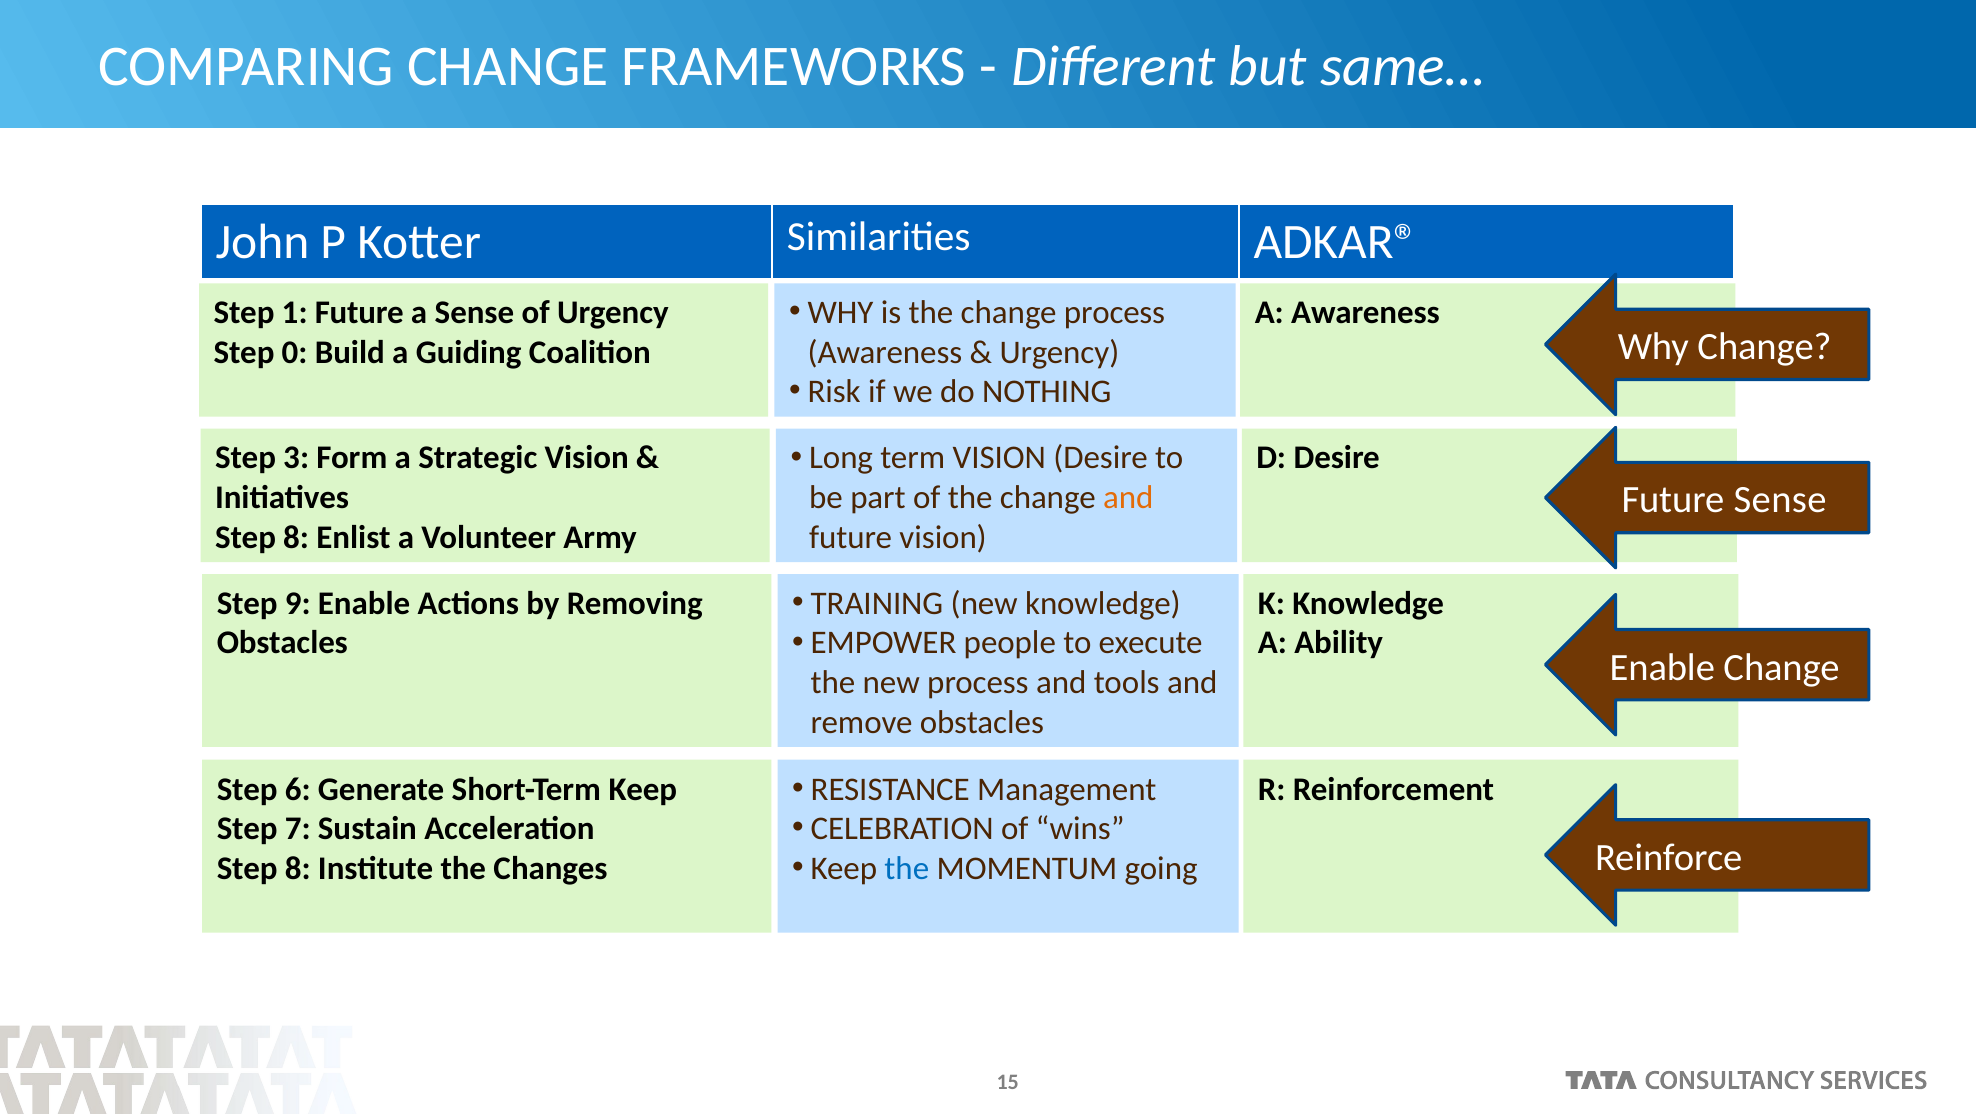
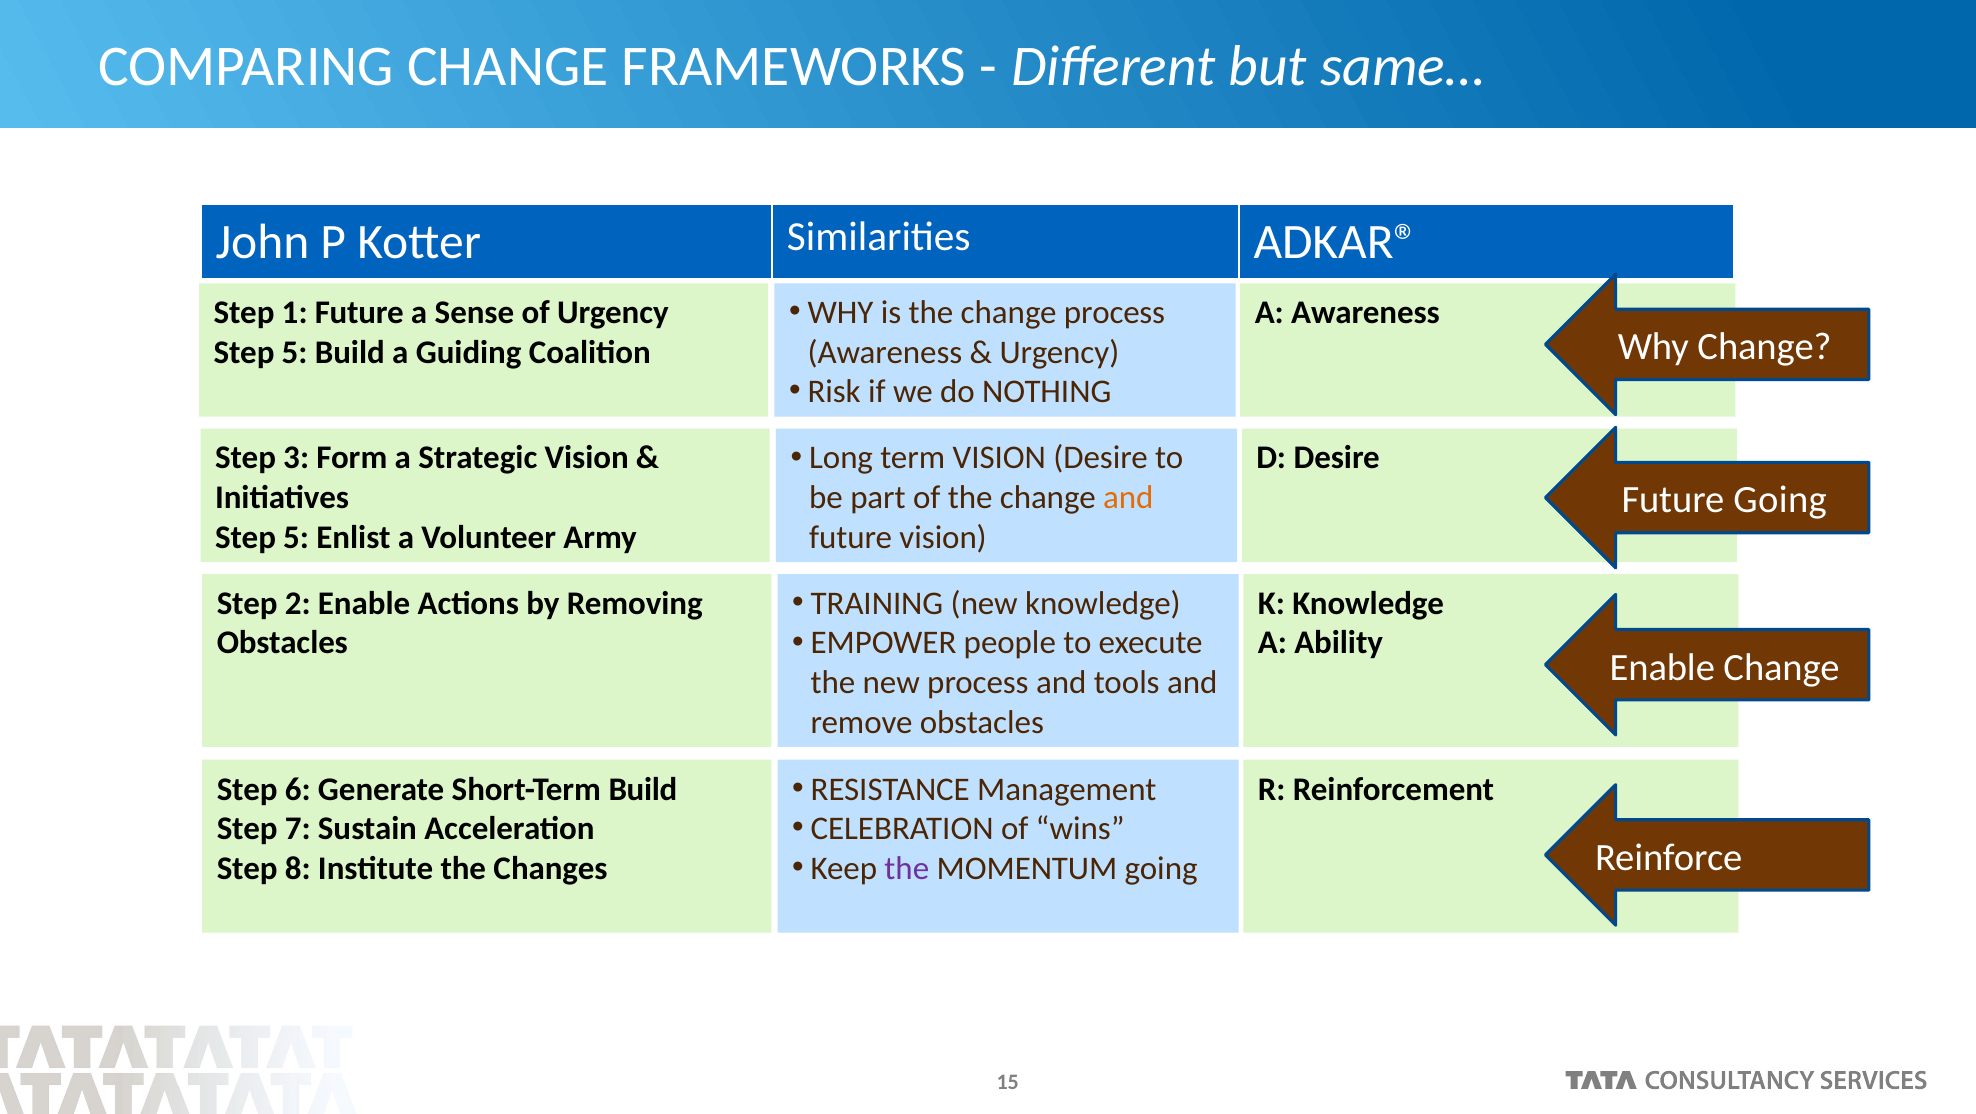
0 at (295, 352): 0 -> 5
Future Sense: Sense -> Going
8 at (296, 537): 8 -> 5
9: 9 -> 2
Short-Term Keep: Keep -> Build
the at (907, 869) colour: blue -> purple
